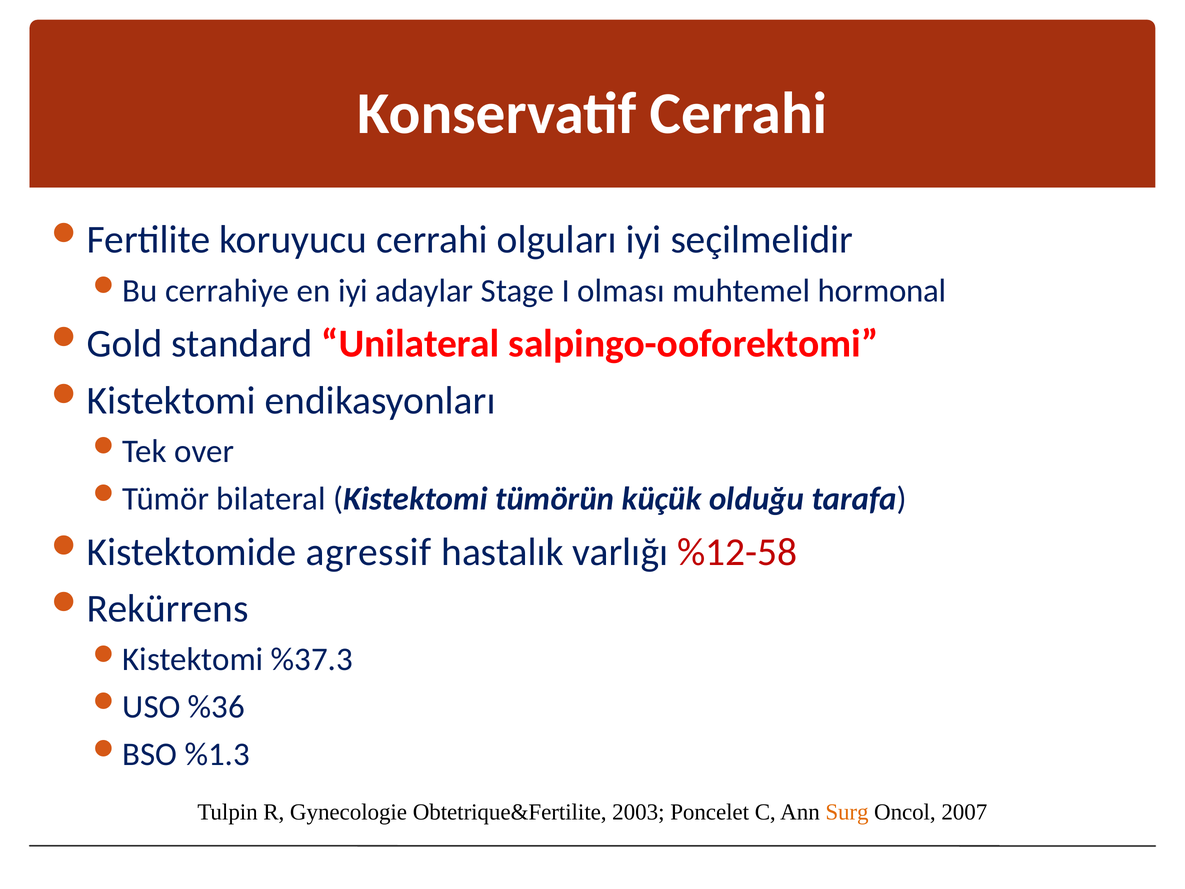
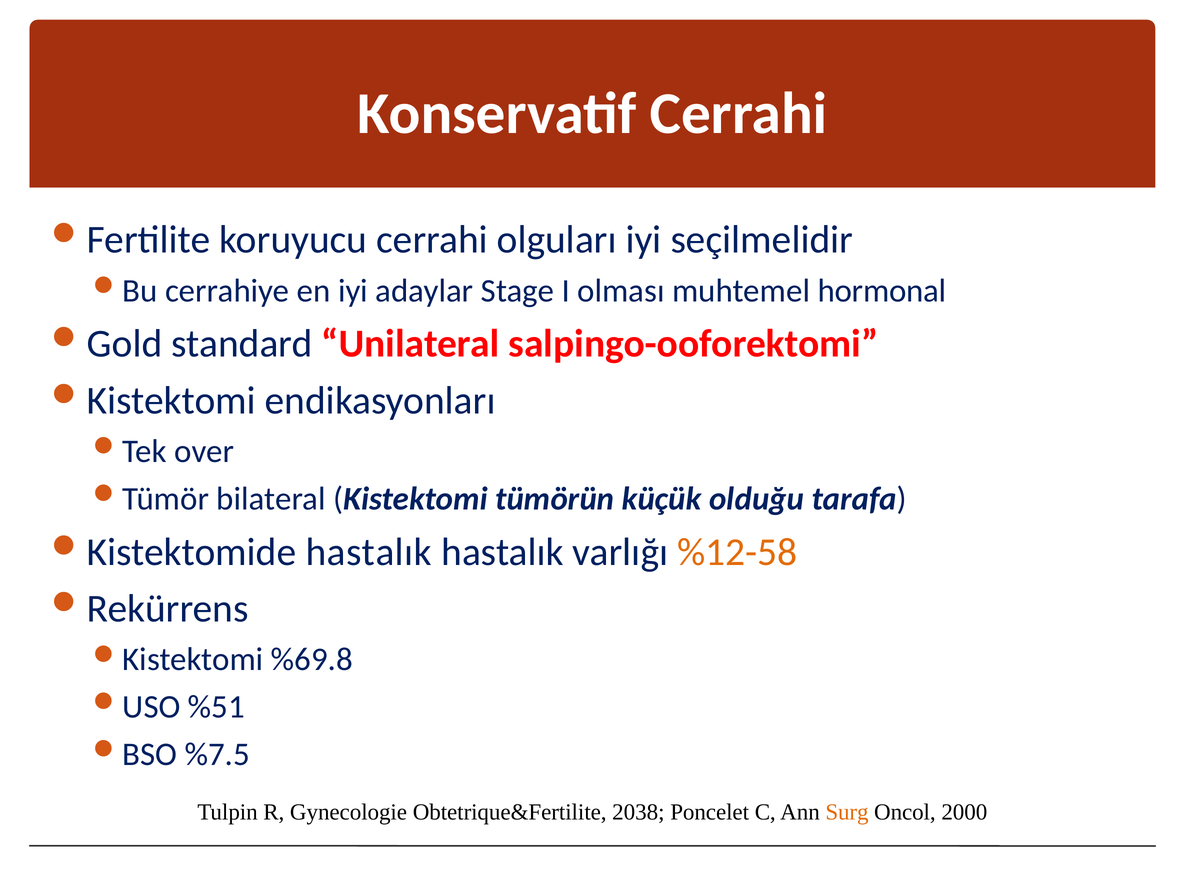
agressif at (369, 552): agressif -> hastalık
%12-58 colour: red -> orange
%37.3: %37.3 -> %69.8
%36: %36 -> %51
%1.3: %1.3 -> %7.5
2003: 2003 -> 2038
2007: 2007 -> 2000
